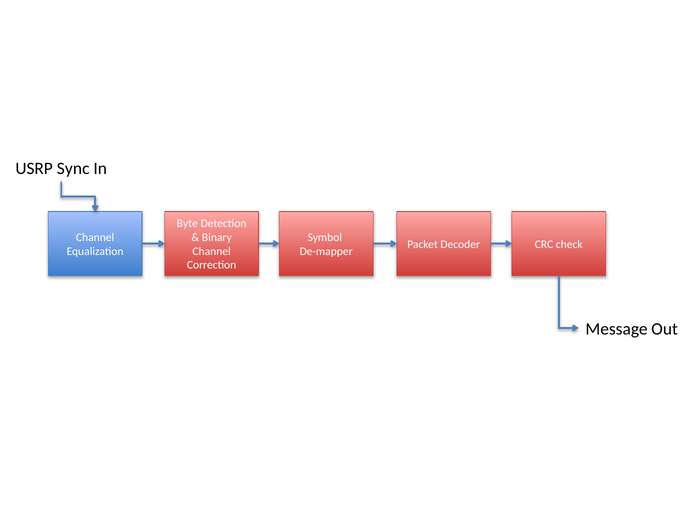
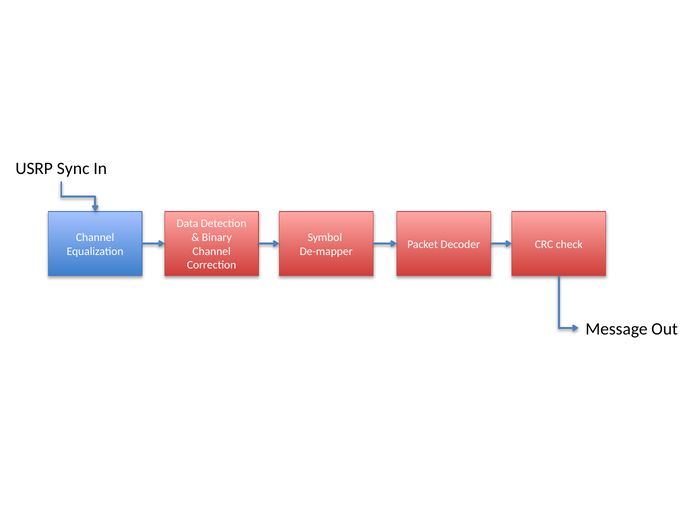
Byte: Byte -> Data
